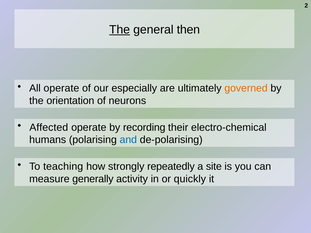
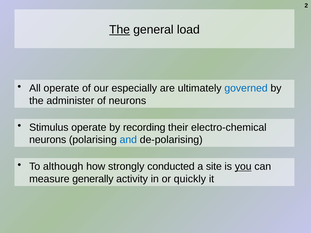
then: then -> load
governed colour: orange -> blue
orientation: orientation -> administer
Affected: Affected -> Stimulus
humans at (48, 140): humans -> neurons
teaching: teaching -> although
repeatedly: repeatedly -> conducted
you underline: none -> present
